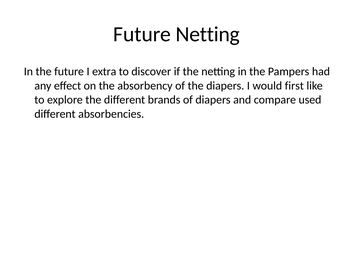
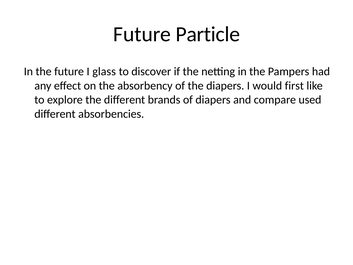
Future Netting: Netting -> Particle
extra: extra -> glass
